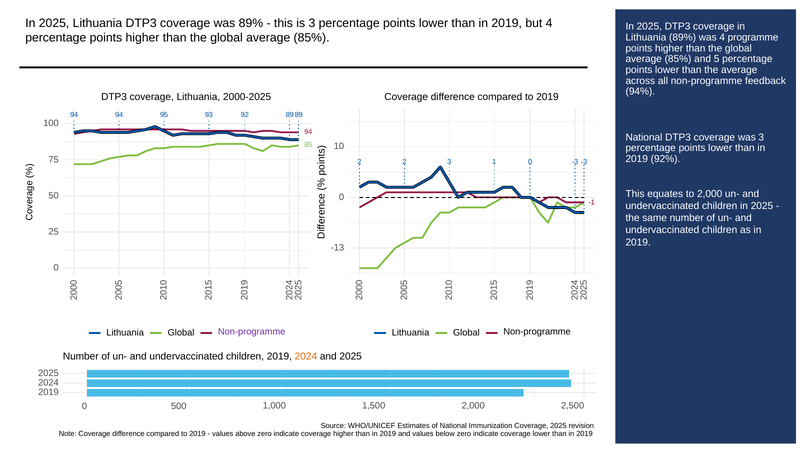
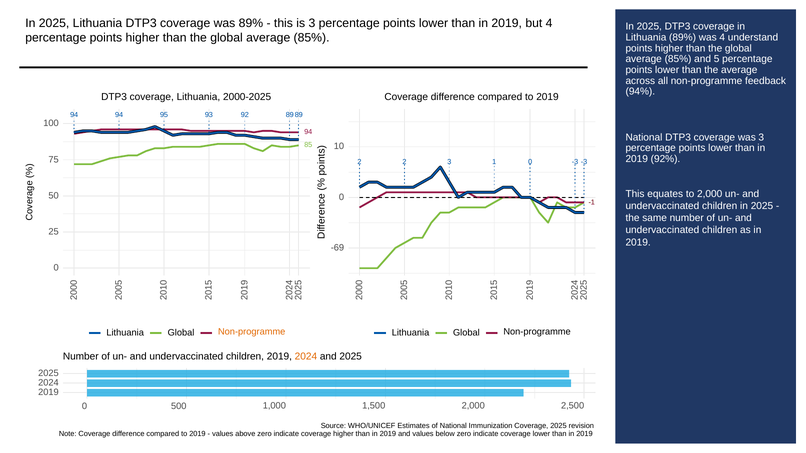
programme: programme -> understand
-13: -13 -> -69
Non-programme at (252, 332) colour: purple -> orange
